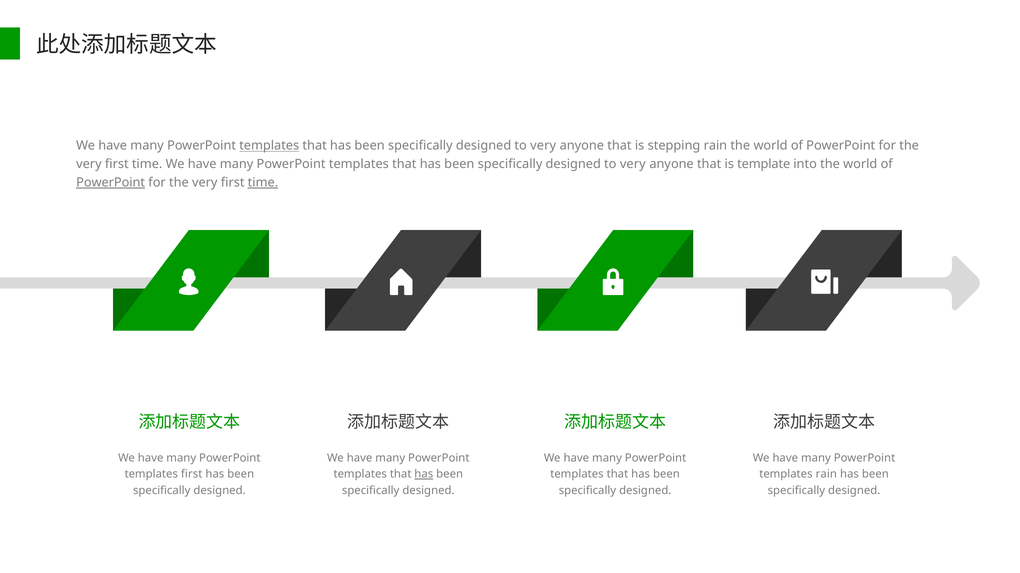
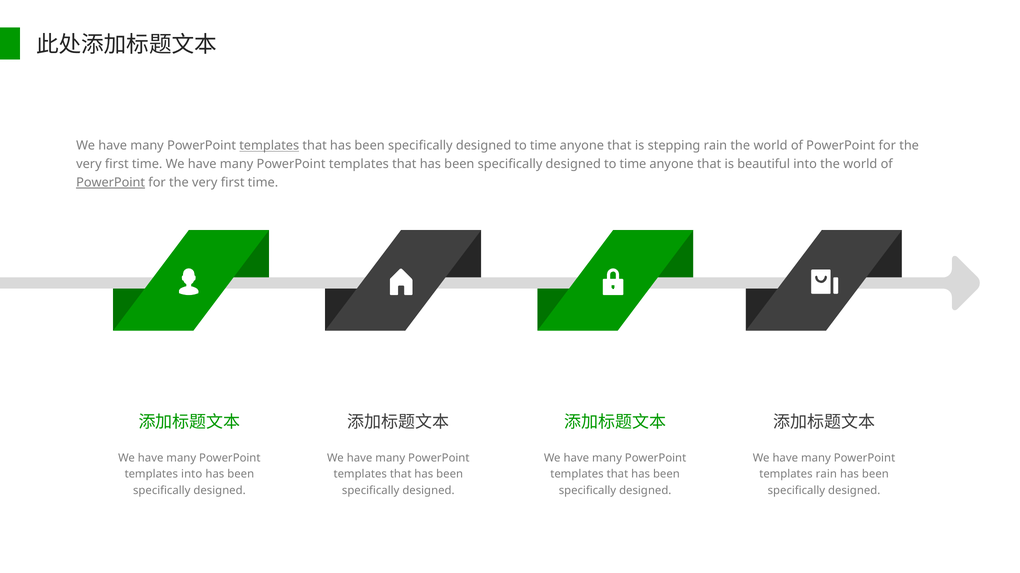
very at (543, 146): very -> time
very at (633, 164): very -> time
template: template -> beautiful
time at (263, 183) underline: present -> none
templates first: first -> into
has at (424, 475) underline: present -> none
